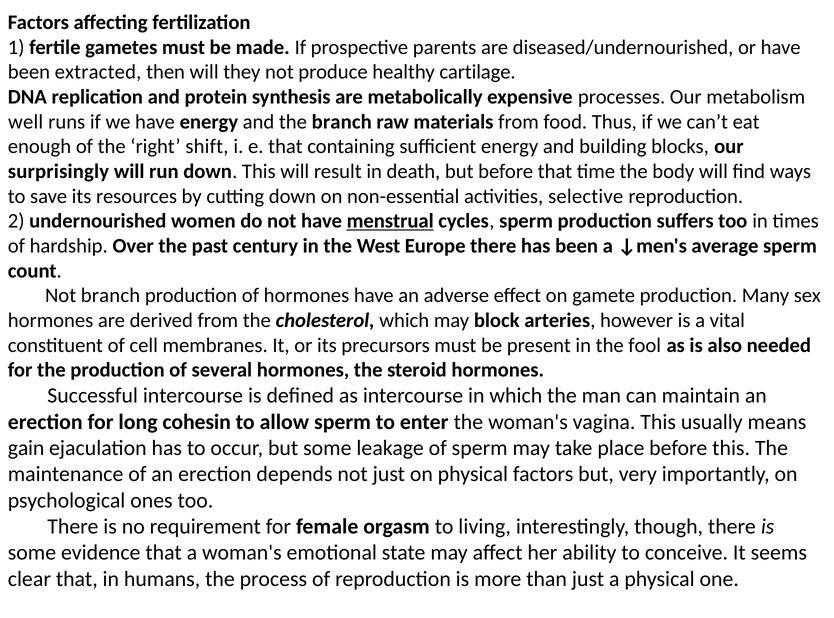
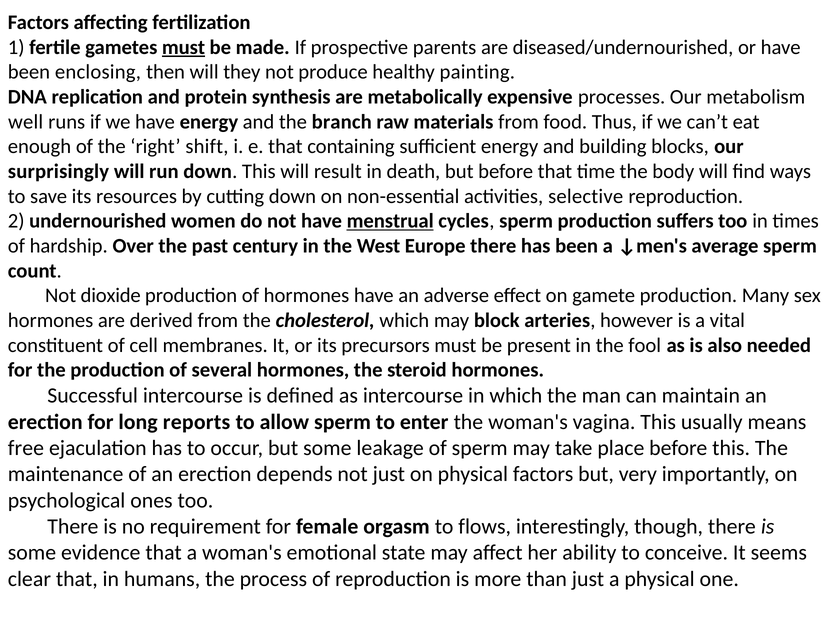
must at (184, 47) underline: none -> present
extracted: extracted -> enclosing
cartilage: cartilage -> painting
Not branch: branch -> dioxide
cohesin: cohesin -> reports
gain: gain -> free
living: living -> flows
